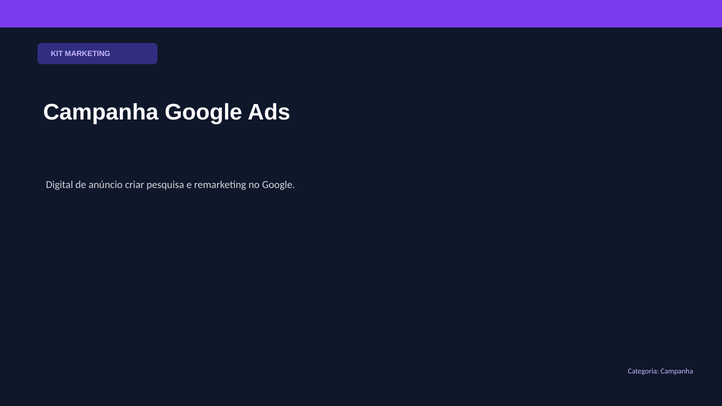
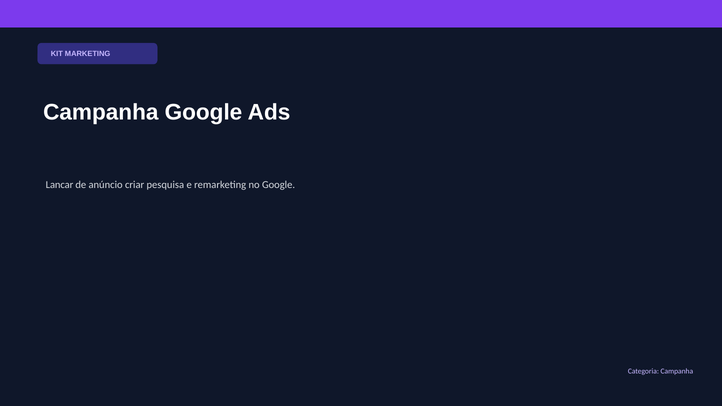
Digital: Digital -> Lancar
